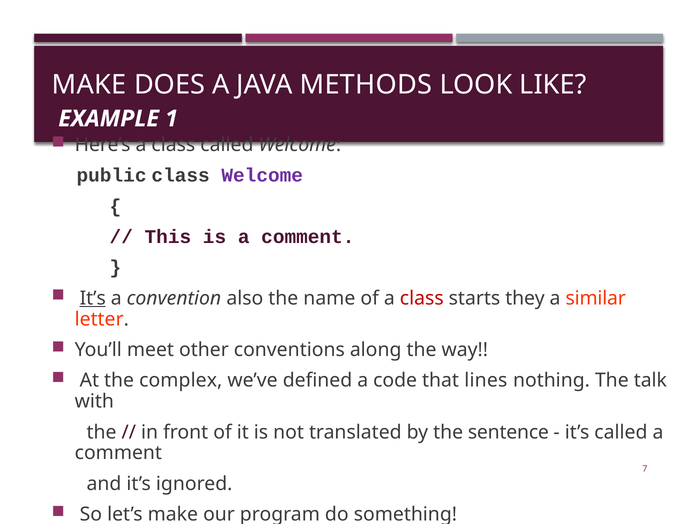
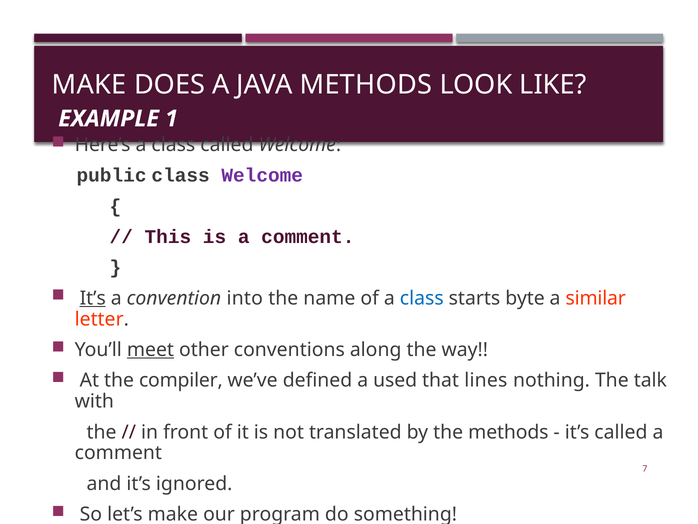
also: also -> into
class at (422, 298) colour: red -> blue
they: they -> byte
meet underline: none -> present
complex: complex -> compiler
code: code -> used
the sentence: sentence -> methods
